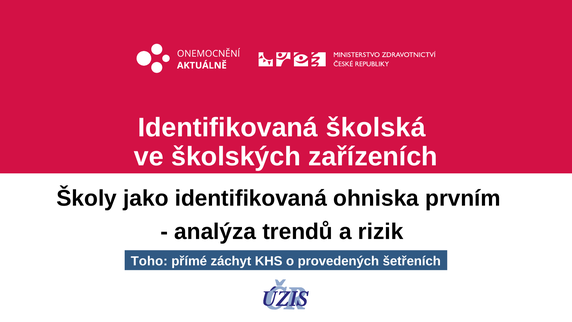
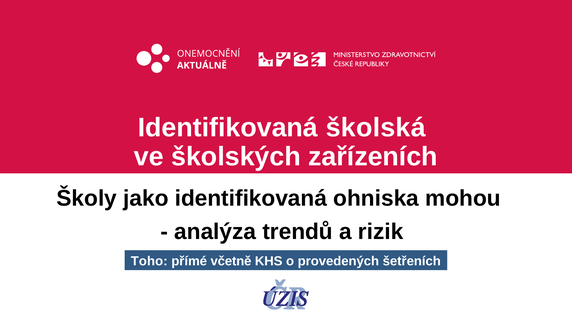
prvním: prvním -> mohou
záchyt: záchyt -> včetně
